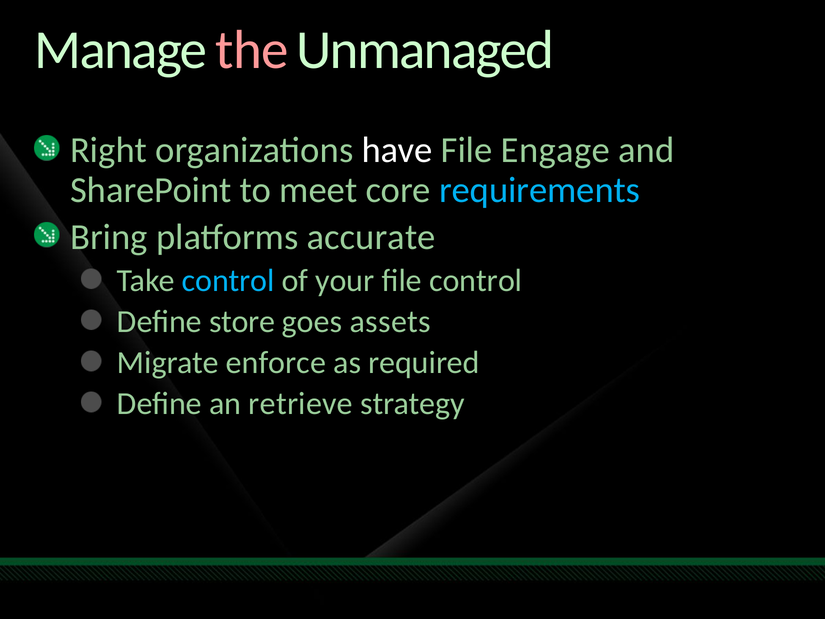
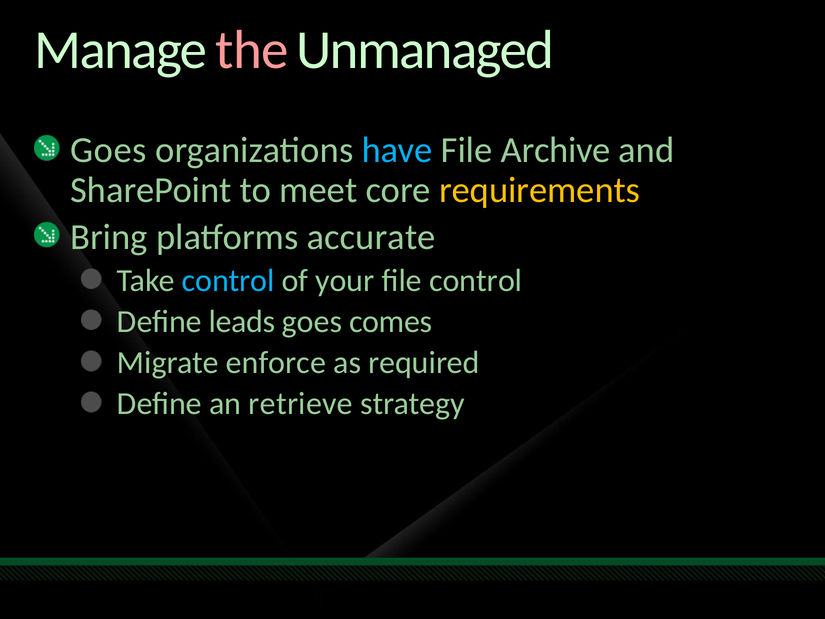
Right at (109, 150): Right -> Goes
have colour: white -> light blue
Engage: Engage -> Archive
requirements colour: light blue -> yellow
store: store -> leads
assets: assets -> comes
